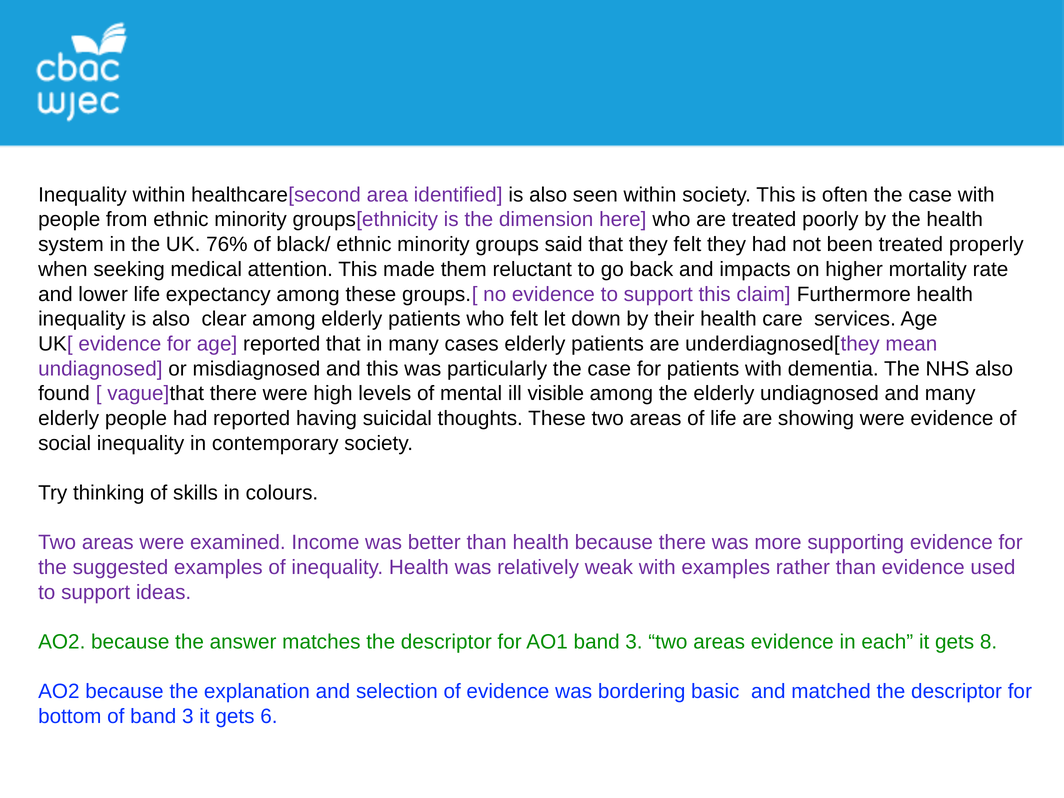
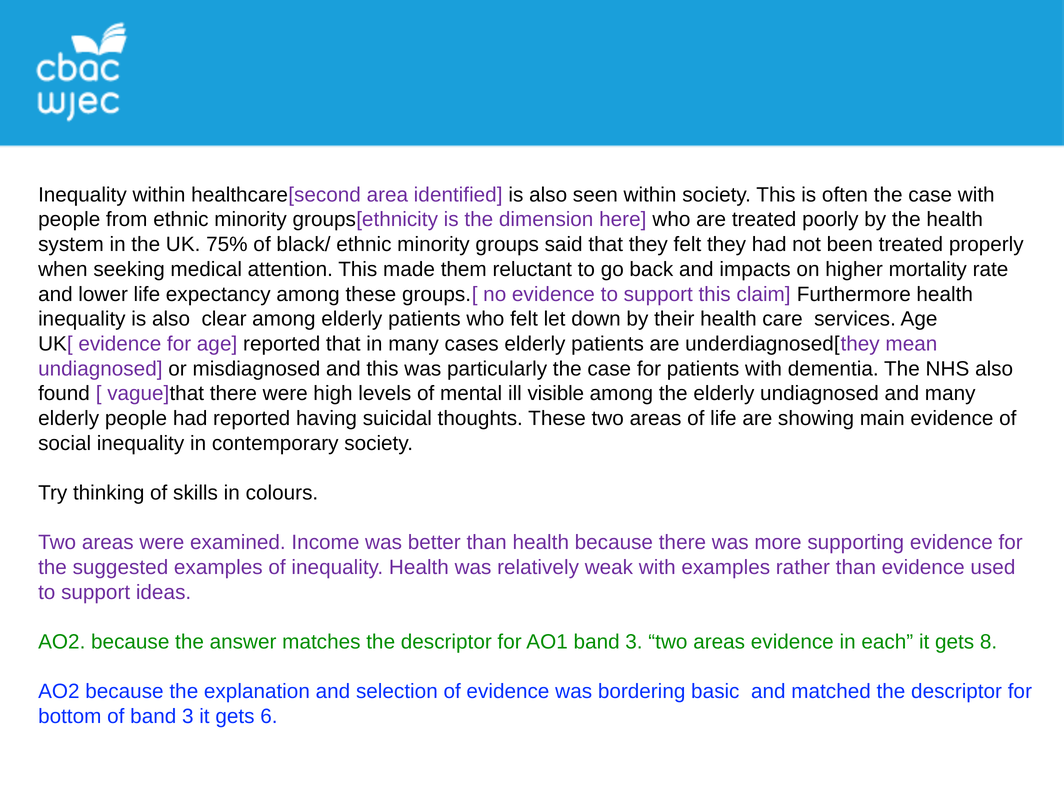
76%: 76% -> 75%
showing were: were -> main
